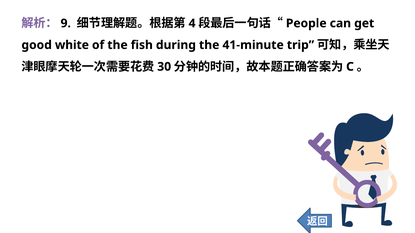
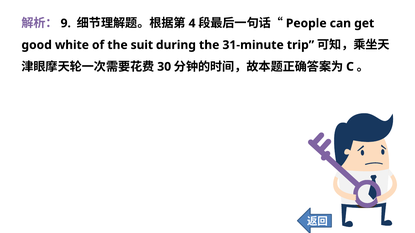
fish: fish -> suit
41-minute: 41-minute -> 31-minute
